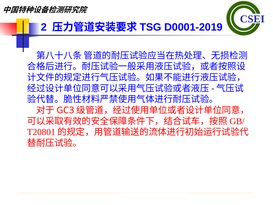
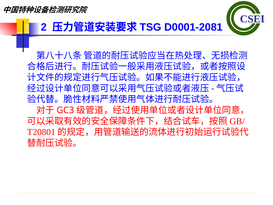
D0001-2019: D0001-2019 -> D0001-2081
